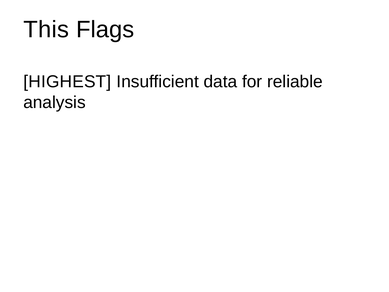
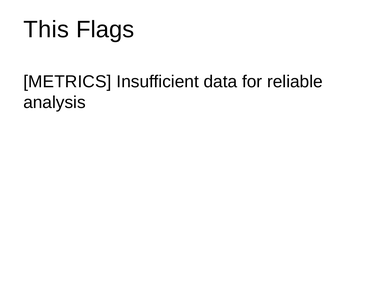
HIGHEST: HIGHEST -> METRICS
